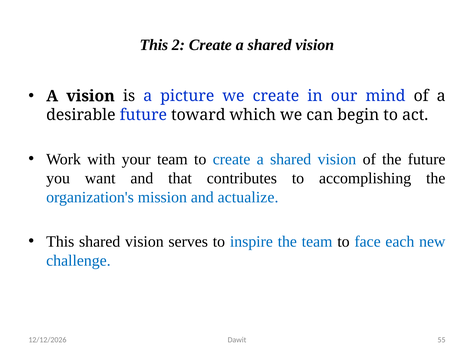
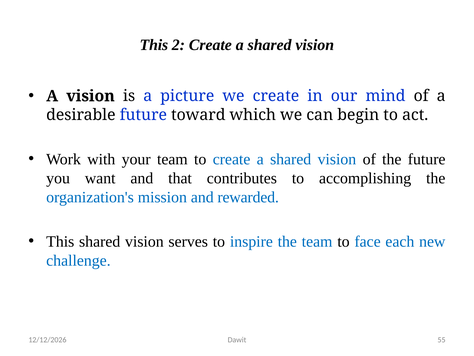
actualize: actualize -> rewarded
